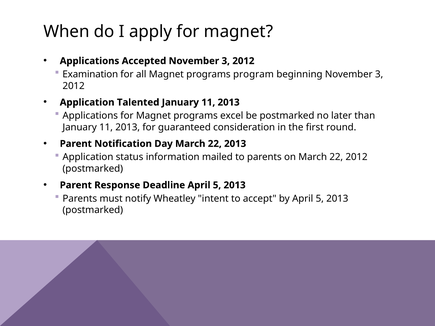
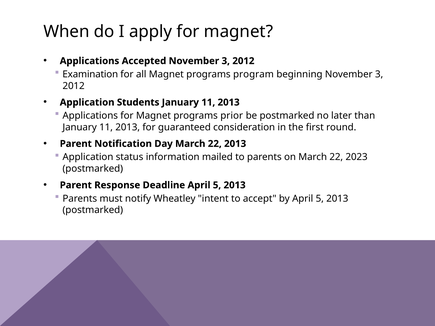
Talented: Talented -> Students
excel: excel -> prior
22 2012: 2012 -> 2023
